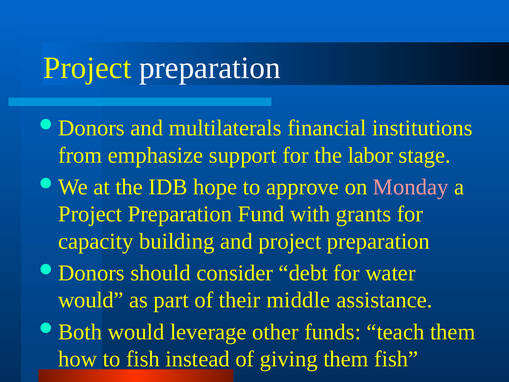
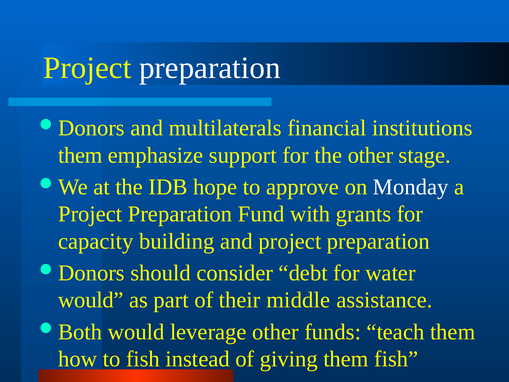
from at (80, 155): from -> them
the labor: labor -> other
Monday colour: pink -> white
